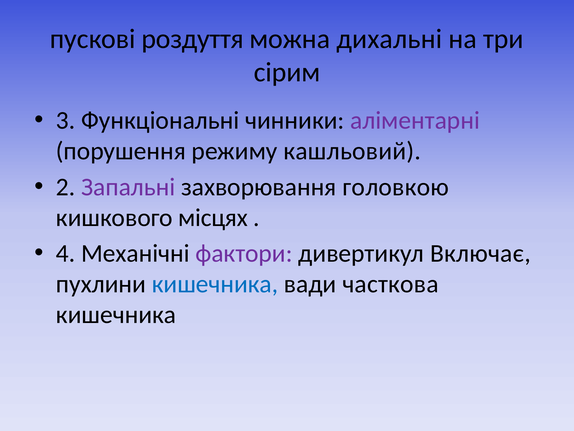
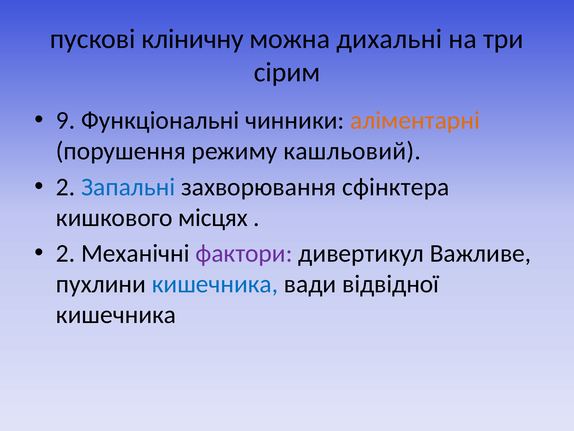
роздуття: роздуття -> кліничну
3: 3 -> 9
аліментарні colour: purple -> orange
Запальні colour: purple -> blue
головкою: головкою -> сфінктера
4 at (66, 253): 4 -> 2
Включає: Включає -> Важливе
часткова: часткова -> відвідної
